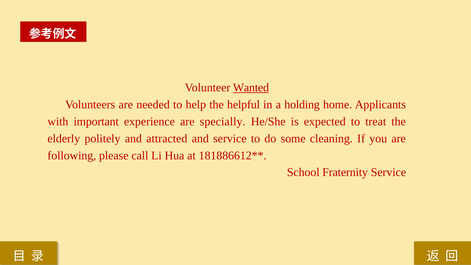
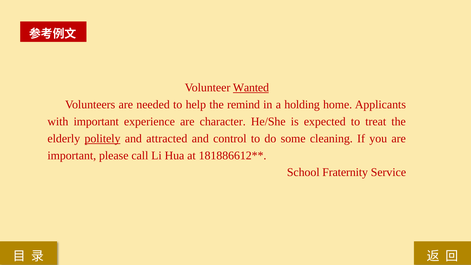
helpful: helpful -> remind
specially: specially -> character
politely underline: none -> present
and service: service -> control
following at (72, 155): following -> important
